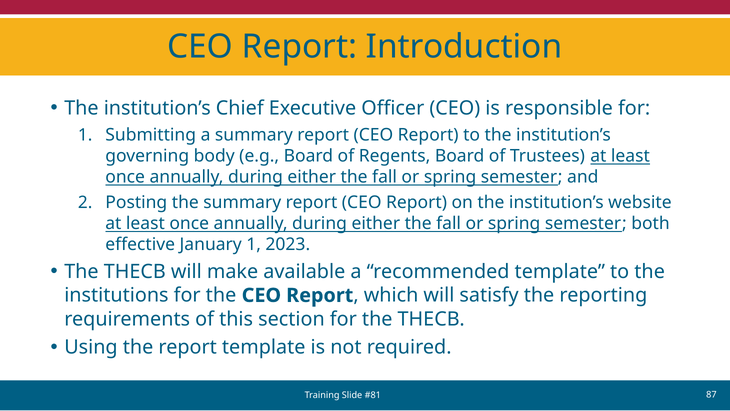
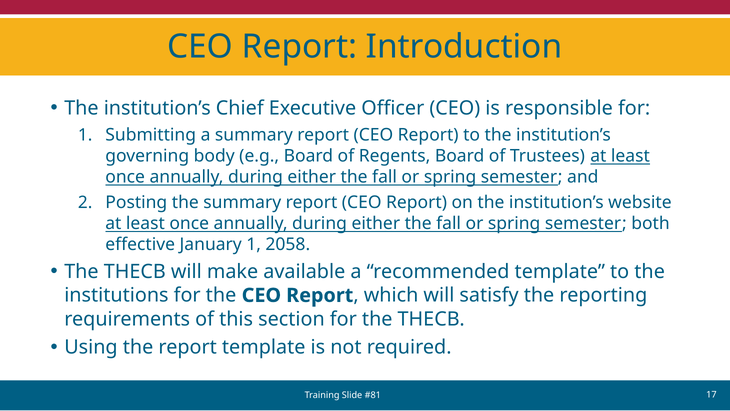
2023: 2023 -> 2058
87: 87 -> 17
